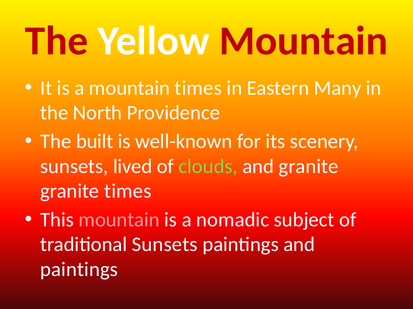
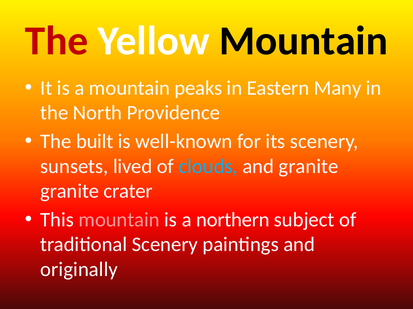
Mountain at (303, 41) colour: red -> black
mountain times: times -> peaks
clouds colour: light green -> light blue
granite times: times -> crater
nomadic: nomadic -> northern
traditional Sunsets: Sunsets -> Scenery
paintings at (79, 270): paintings -> originally
